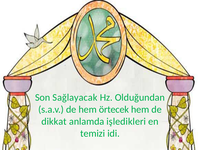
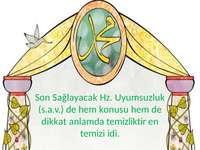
Olduğundan: Olduğundan -> Uyumsuzluk
örtecek: örtecek -> konusu
işledikleri: işledikleri -> temizliktir
